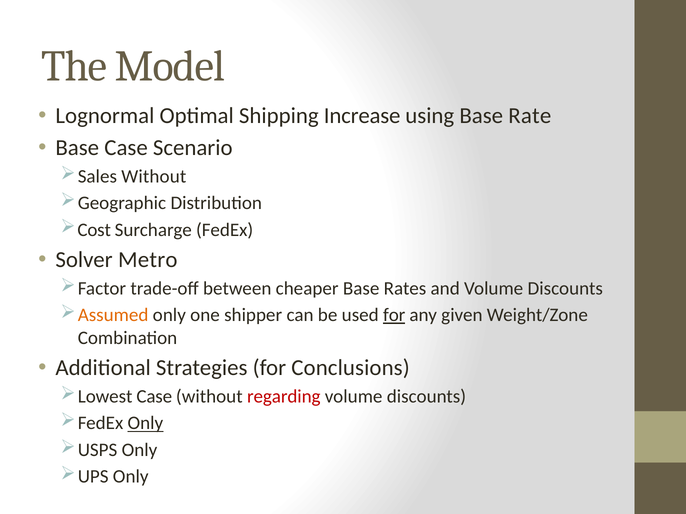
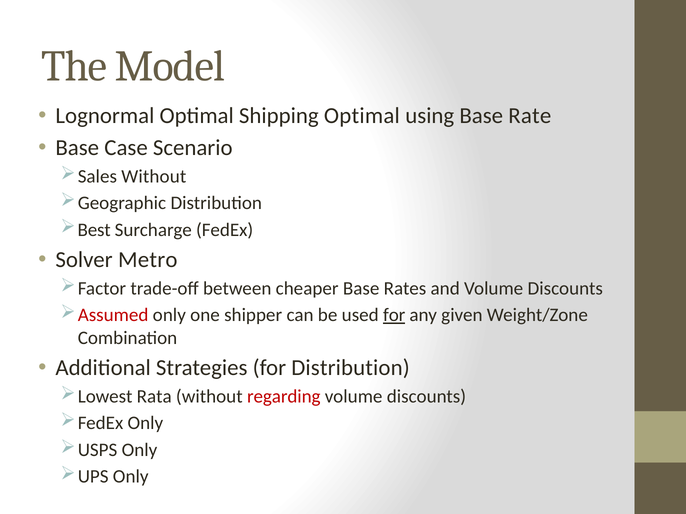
Shipping Increase: Increase -> Optimal
Cost: Cost -> Best
Assumed colour: orange -> red
for Conclusions: Conclusions -> Distribution
Lowest Case: Case -> Rata
Only at (145, 424) underline: present -> none
